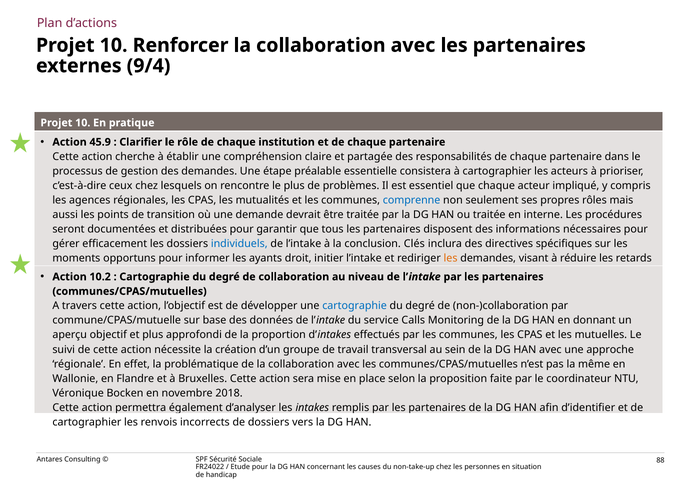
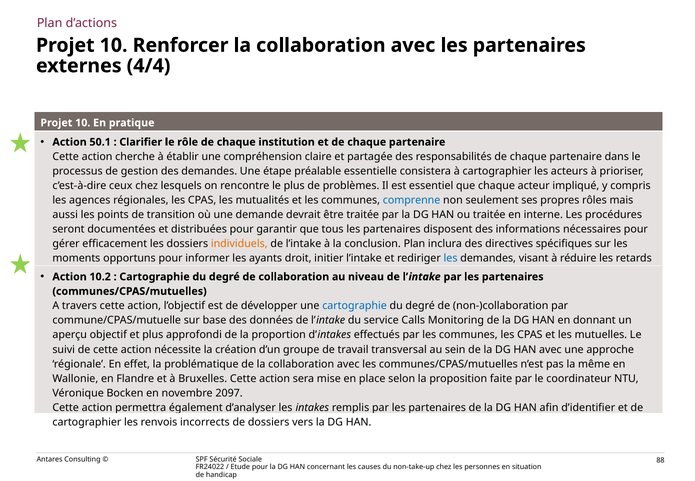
9/4: 9/4 -> 4/4
45.9: 45.9 -> 50.1
individuels colour: blue -> orange
conclusion Clés: Clés -> Plan
les at (451, 258) colour: orange -> blue
2018: 2018 -> 2097
